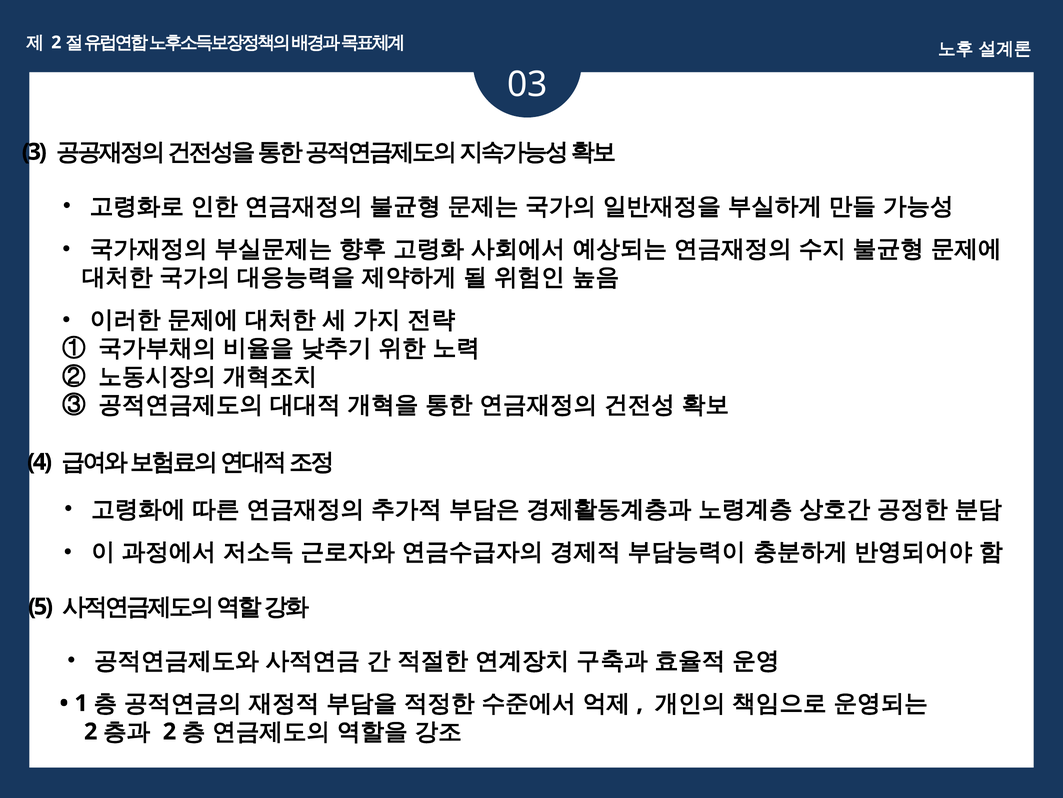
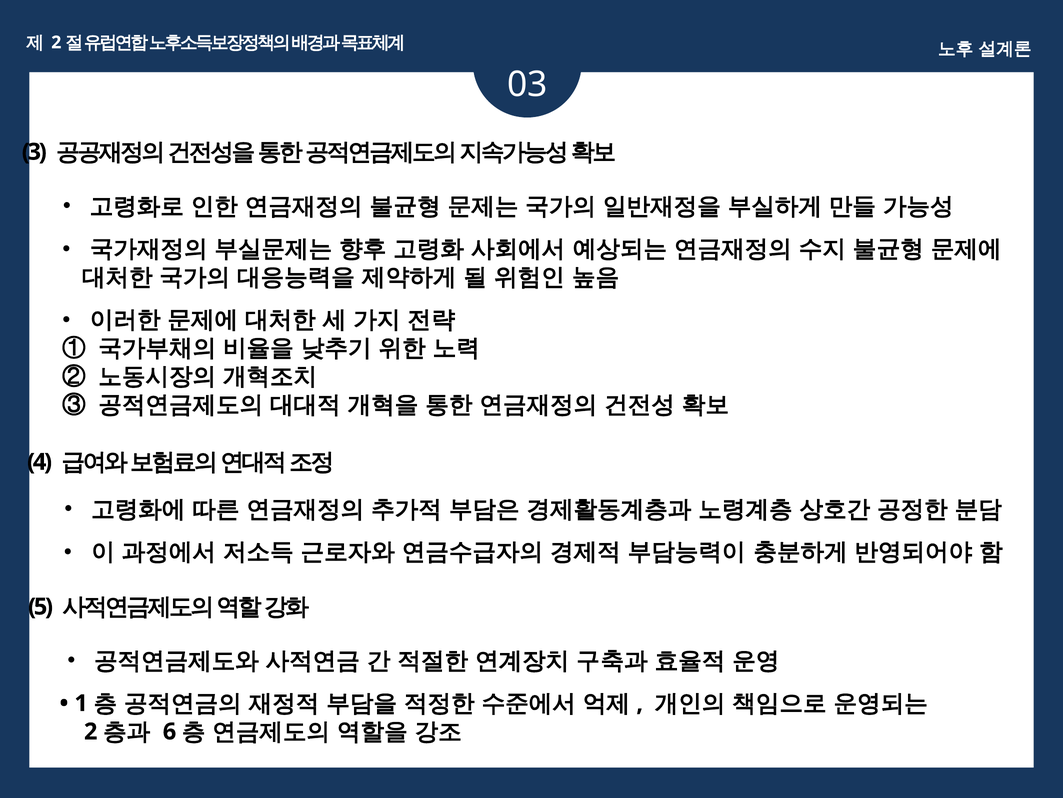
2 at (170, 731): 2 -> 6
